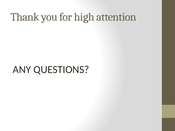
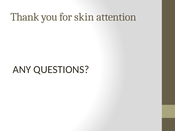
high: high -> skin
